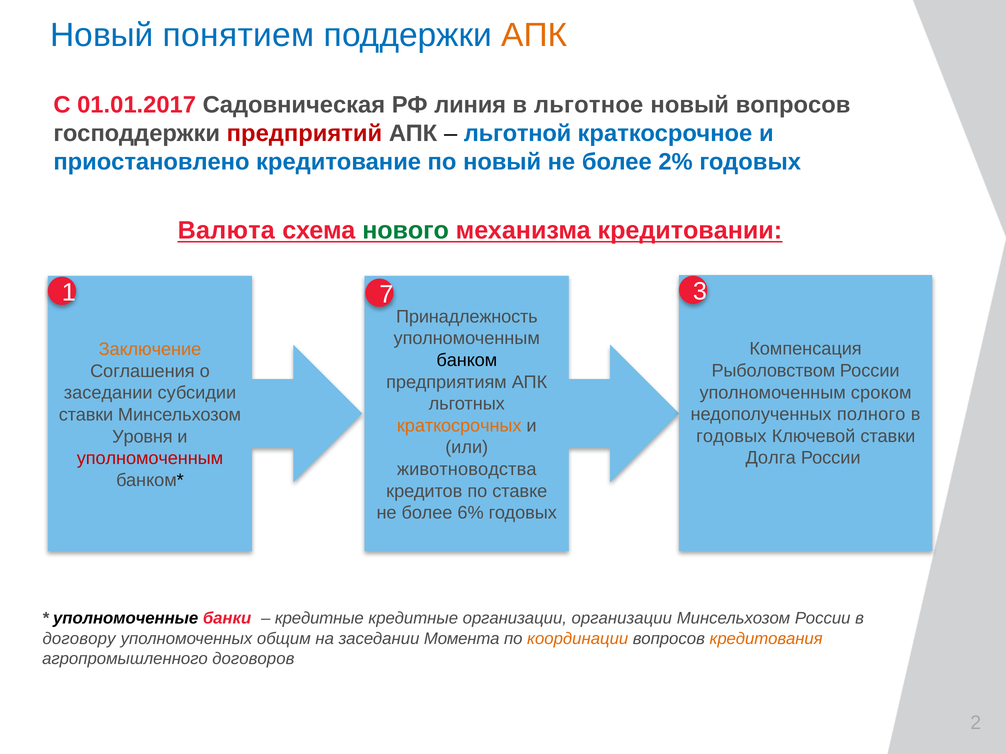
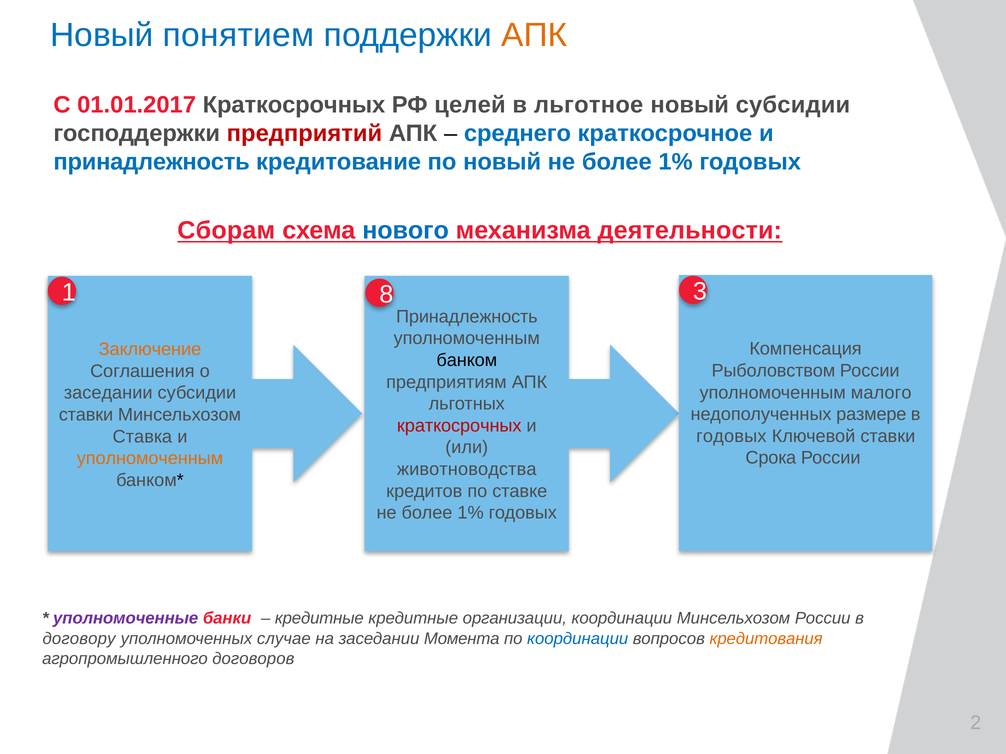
01.01.2017 Садовническая: Садовническая -> Краткосрочных
линия: линия -> целей
новый вопросов: вопросов -> субсидии
льготной: льготной -> среднего
приостановлено at (151, 162): приостановлено -> принадлежность
2% at (676, 162): 2% -> 1%
Валюта: Валюта -> Сборам
нового colour: green -> blue
кредитовании: кредитовании -> деятельности
7: 7 -> 8
сроком: сроком -> малого
полного: полного -> размере
краткосрочных at (459, 426) colour: orange -> red
Уровня: Уровня -> Ставка
Долга: Долга -> Срока
уполномоченным at (150, 459) colour: red -> orange
6% at (471, 513): 6% -> 1%
уполномоченные colour: black -> purple
организации организации: организации -> координации
общим: общим -> случае
координации at (578, 639) colour: orange -> blue
